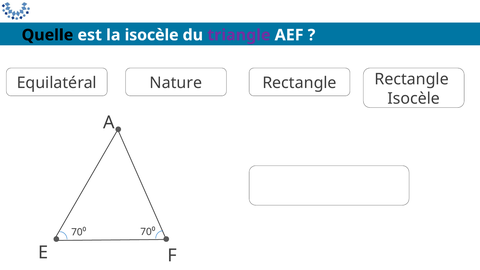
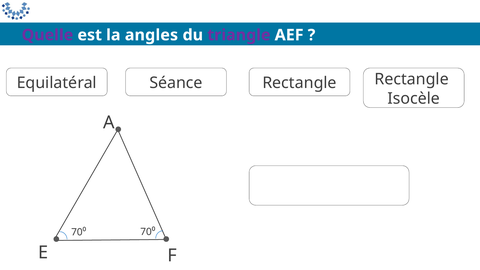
Quelle colour: black -> purple
la isocèle: isocèle -> angles
Nature at (176, 83): Nature -> Séance
